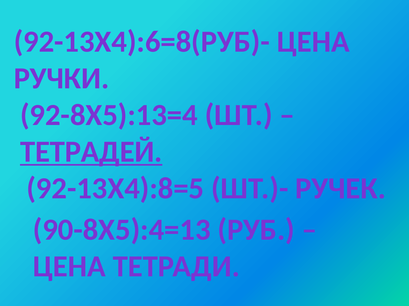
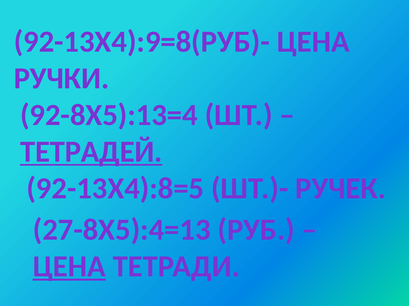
92-13Х4):6=8(РУБ)-: 92-13Х4):6=8(РУБ)- -> 92-13Х4):9=8(РУБ)-
90-8Х5):4=13: 90-8Х5):4=13 -> 27-8Х5):4=13
ЦЕНА at (69, 267) underline: none -> present
